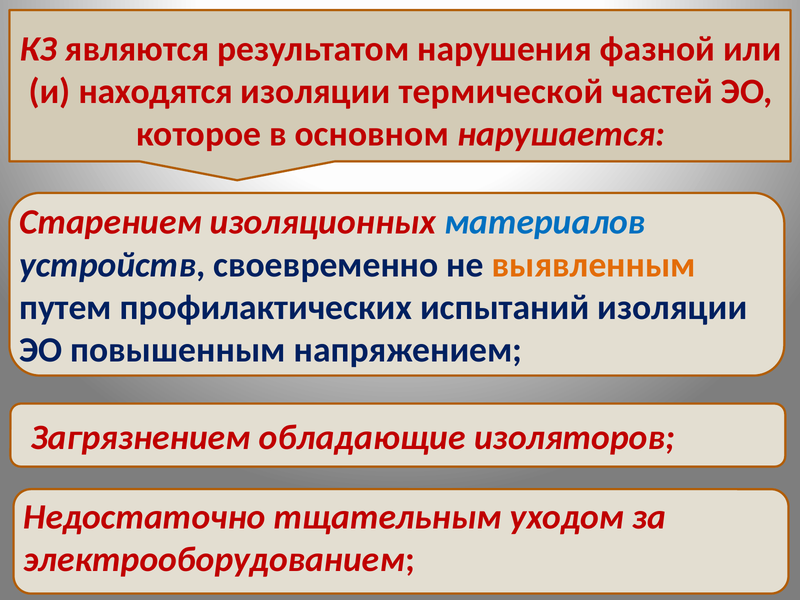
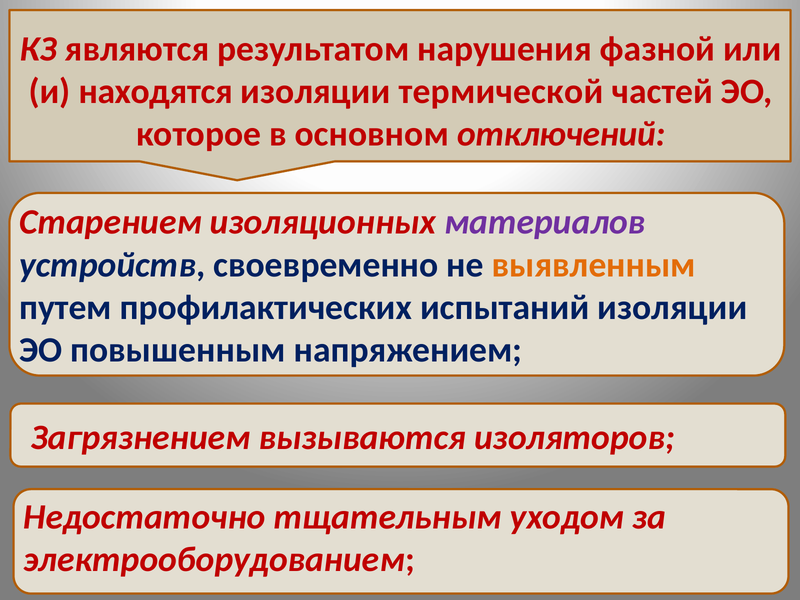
нарушается: нарушается -> отключений
материалов colour: blue -> purple
обладающие: обладающие -> вызываются
